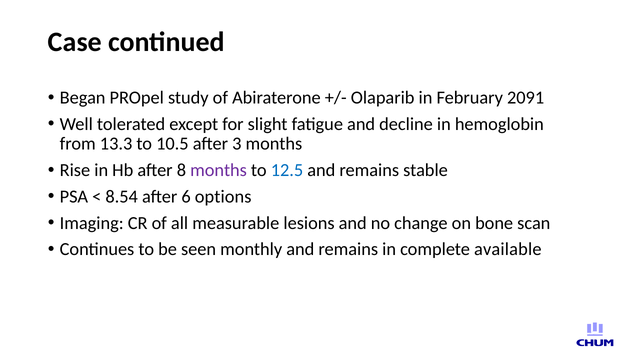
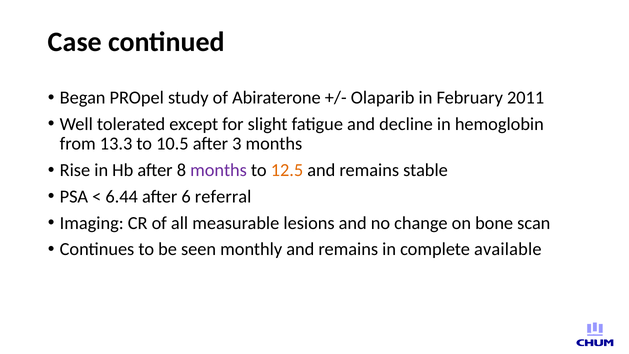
2091: 2091 -> 2011
12.5 colour: blue -> orange
8.54: 8.54 -> 6.44
options: options -> referral
